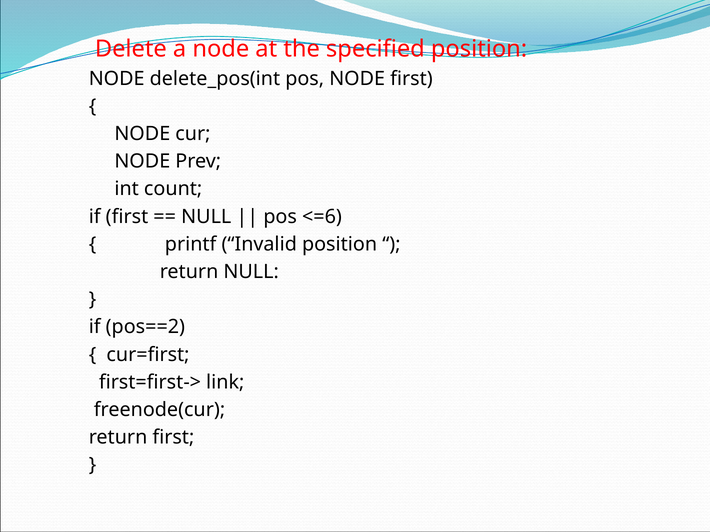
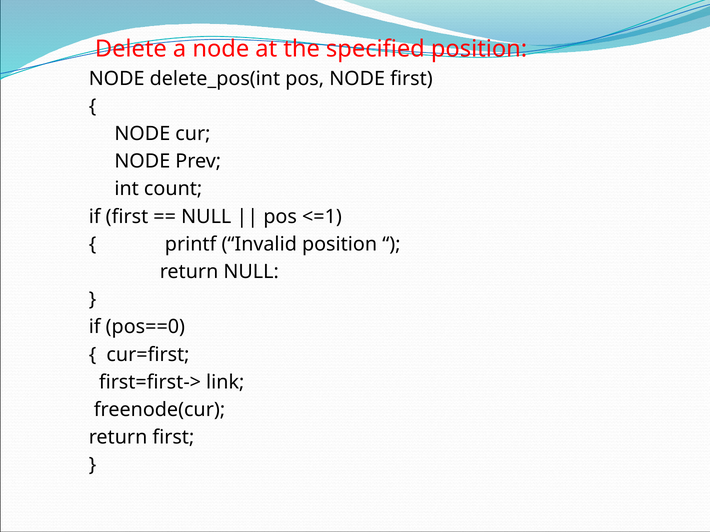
<=6: <=6 -> <=1
pos==2: pos==2 -> pos==0
